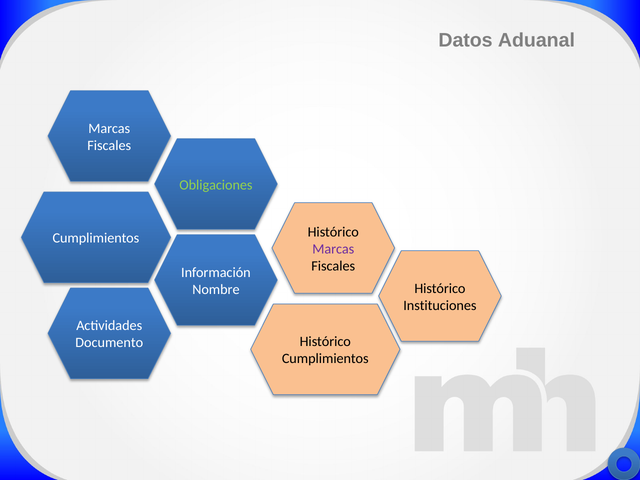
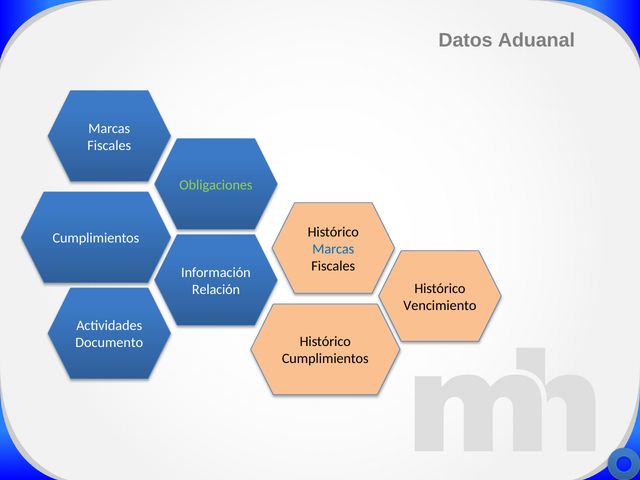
Marcas at (333, 249) colour: purple -> blue
Nombre: Nombre -> Relación
Instituciones: Instituciones -> Vencimiento
